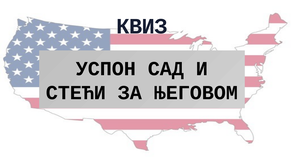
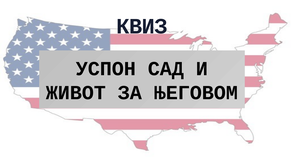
СТЕЋИ: СТЕЋИ -> ЖИВОТ
